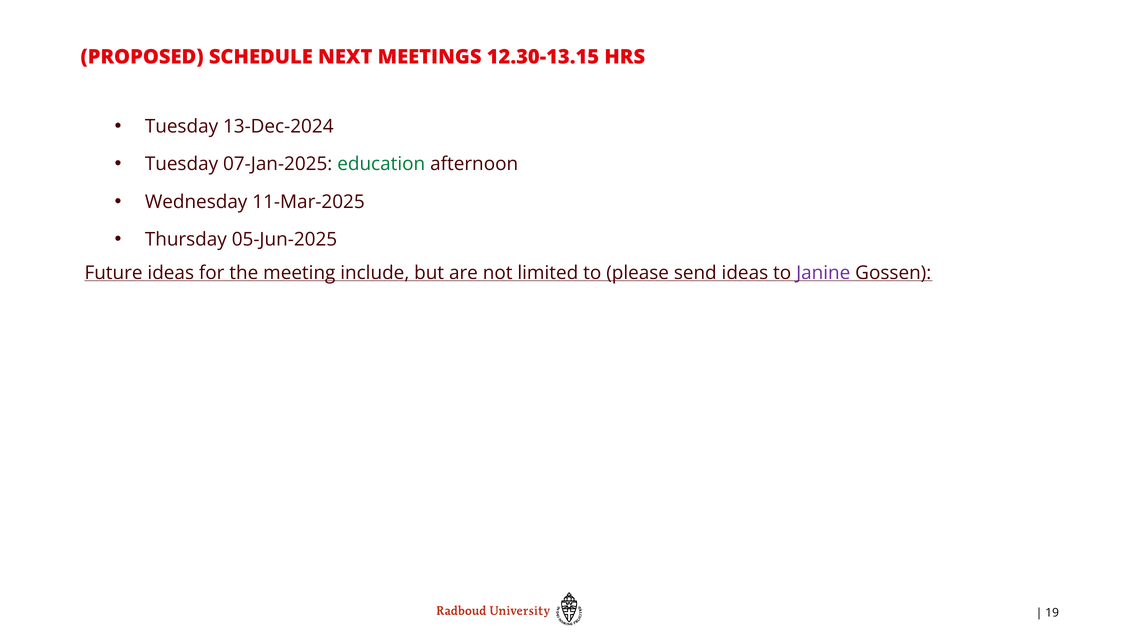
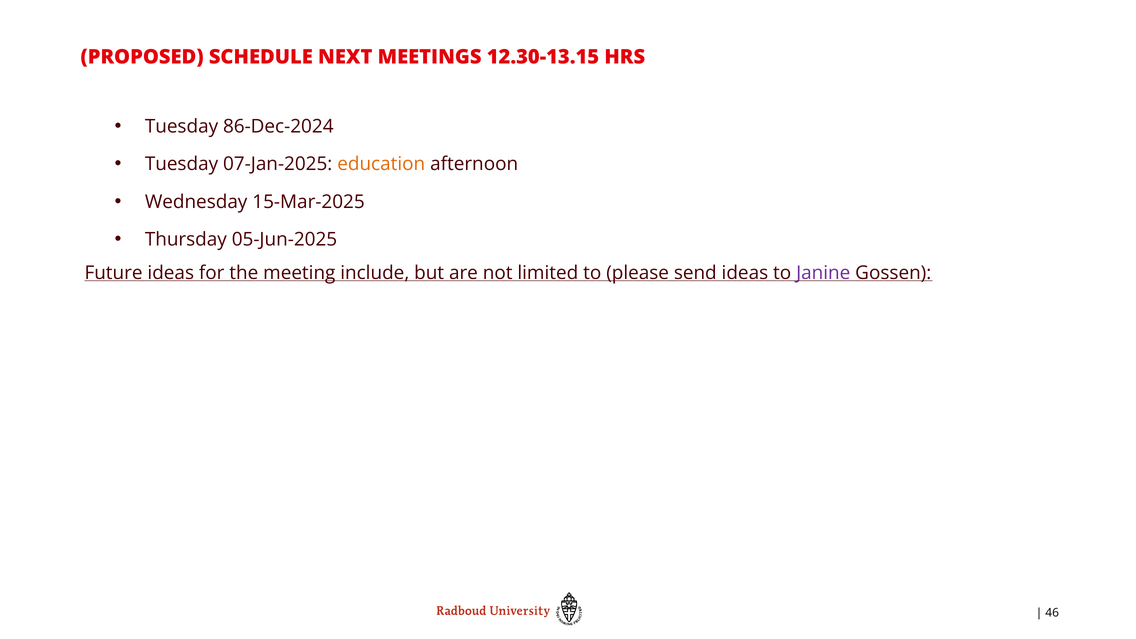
13-Dec-2024: 13-Dec-2024 -> 86-Dec-2024
education colour: green -> orange
11-Mar-2025: 11-Mar-2025 -> 15-Mar-2025
19: 19 -> 46
